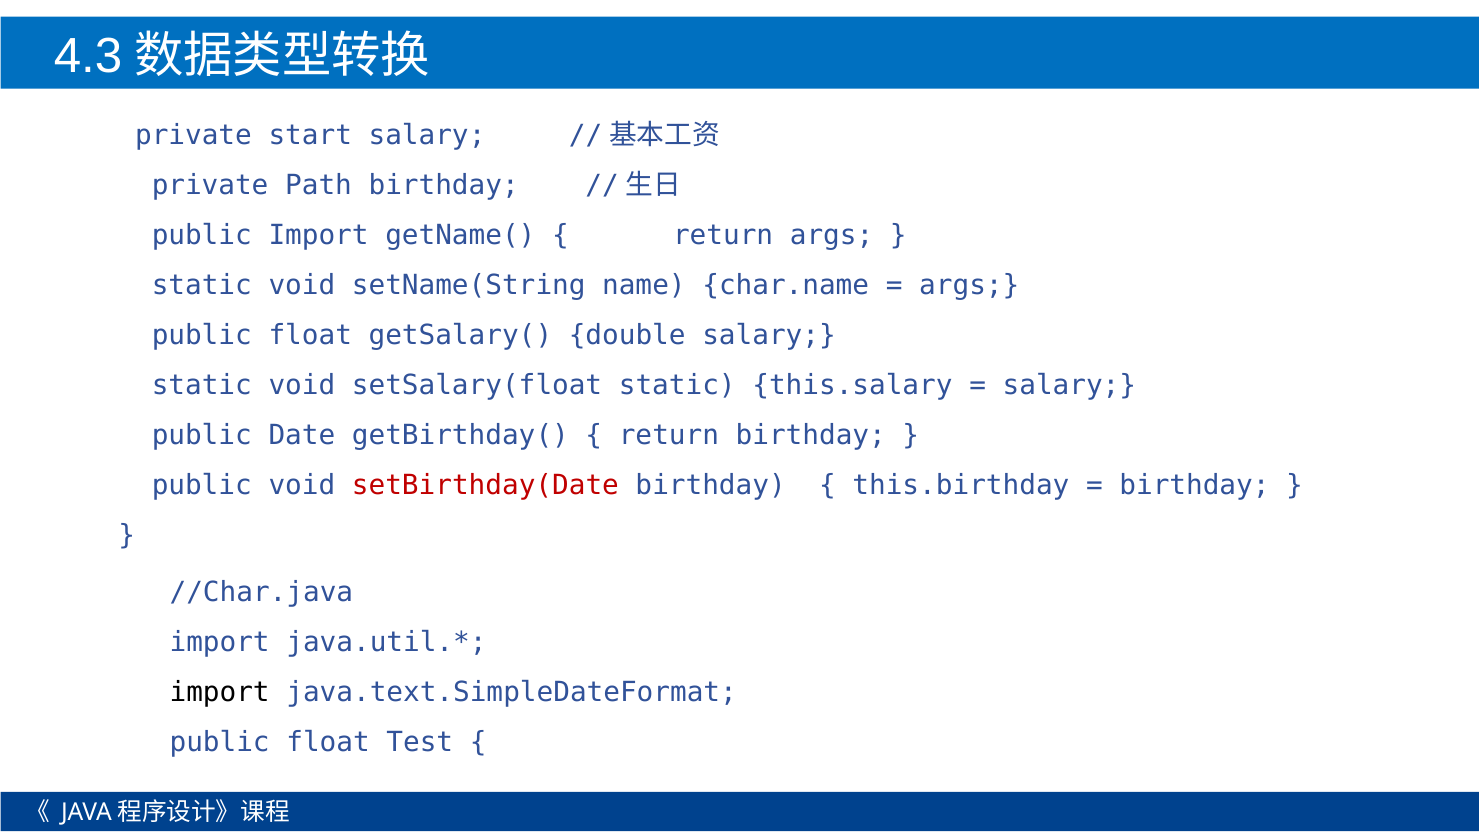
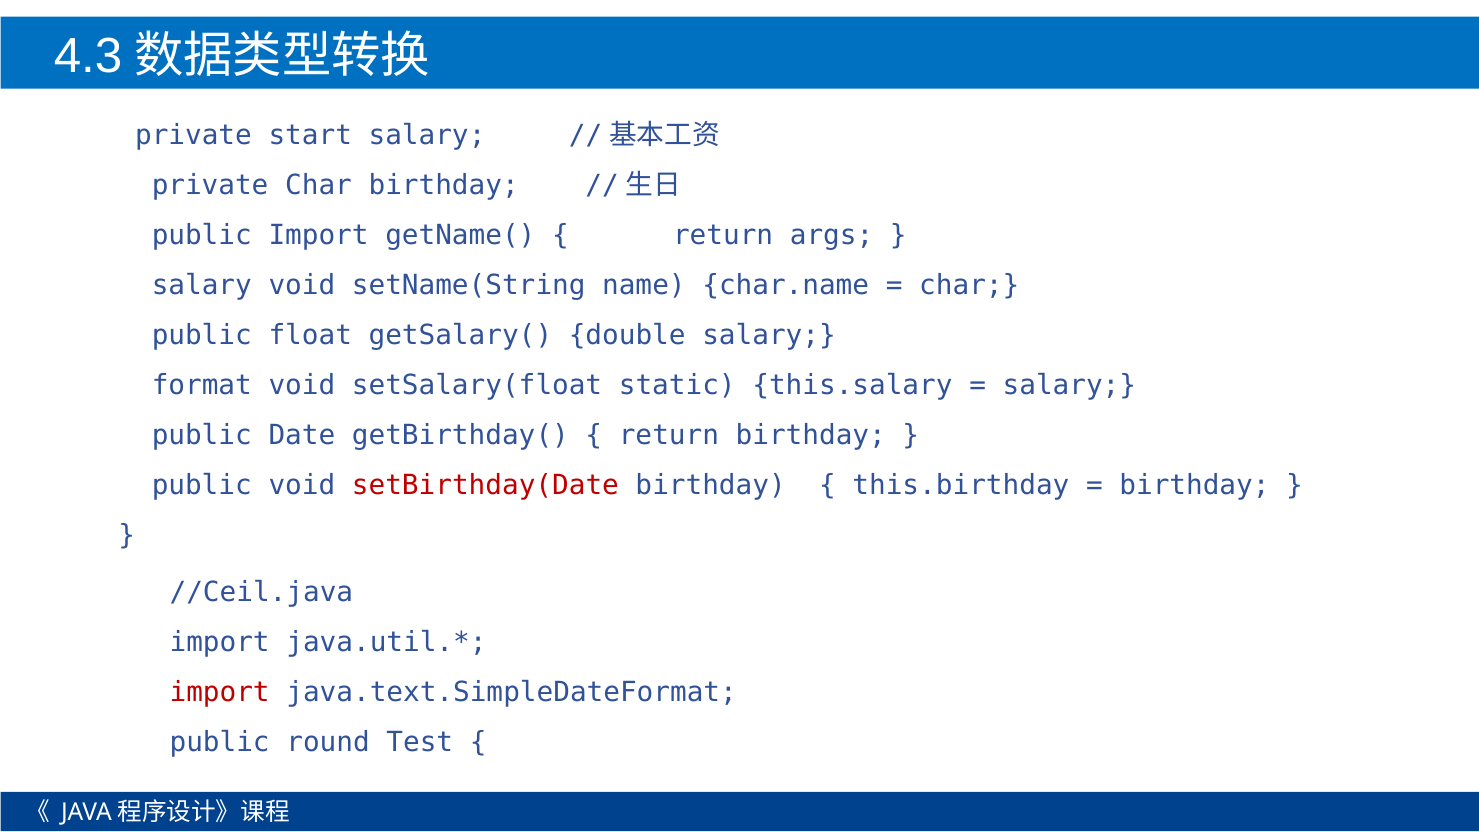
private Path: Path -> Char
static at (202, 285): static -> salary
args at (969, 285): args -> char
static at (202, 385): static -> format
//Char.java: //Char.java -> //Ceil.java
import at (220, 692) colour: black -> red
float at (328, 742): float -> round
